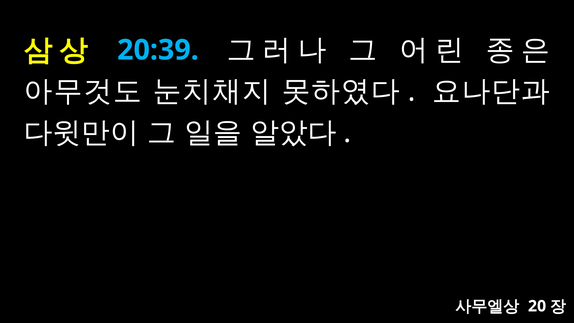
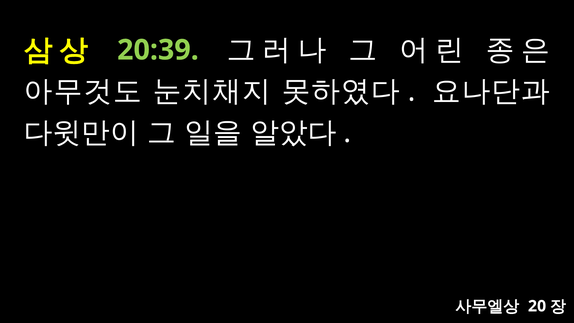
20:39 colour: light blue -> light green
